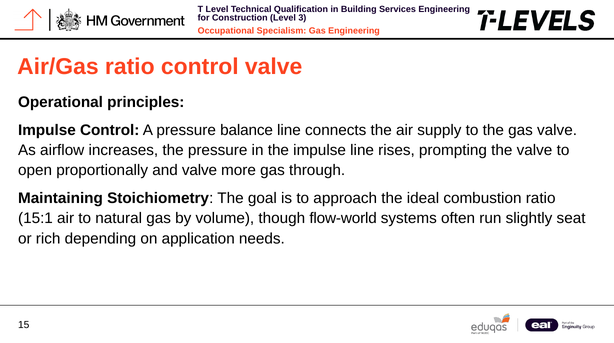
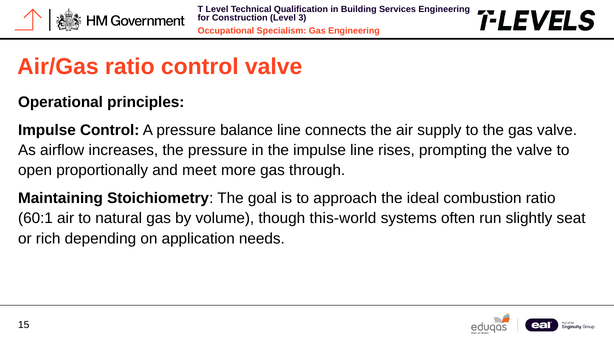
and valve: valve -> meet
15:1: 15:1 -> 60:1
flow-world: flow-world -> this-world
